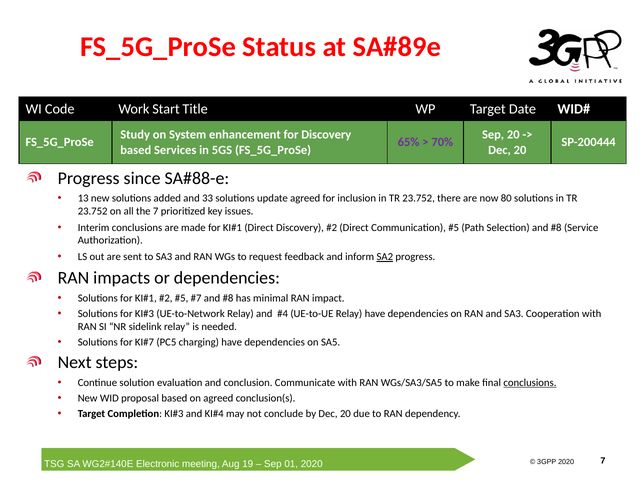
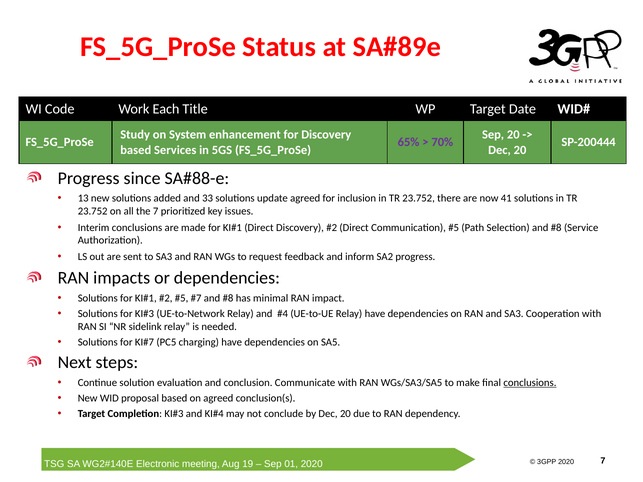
Start: Start -> Each
80: 80 -> 41
SA2 underline: present -> none
